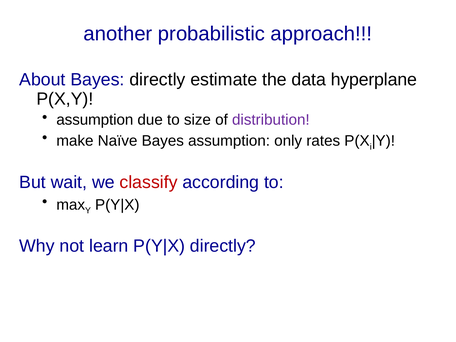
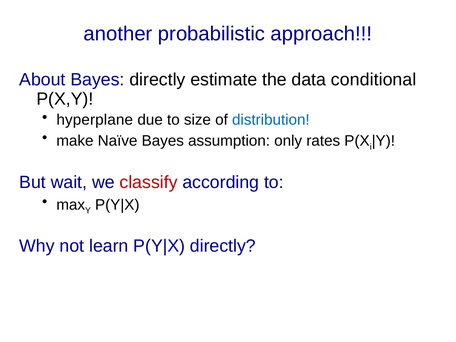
hyperplane: hyperplane -> conditional
assumption at (95, 120): assumption -> hyperplane
distribution colour: purple -> blue
